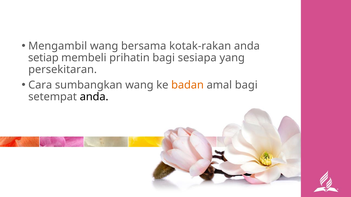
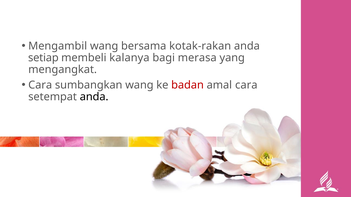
prihatin: prihatin -> kalanya
sesiapa: sesiapa -> merasa
persekitaran: persekitaran -> mengangkat
badan colour: orange -> red
amal bagi: bagi -> cara
